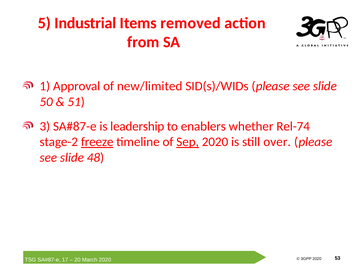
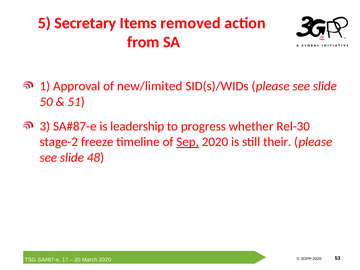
Industrial: Industrial -> Secretary
enablers: enablers -> progress
Rel-74: Rel-74 -> Rel-30
freeze underline: present -> none
over: over -> their
